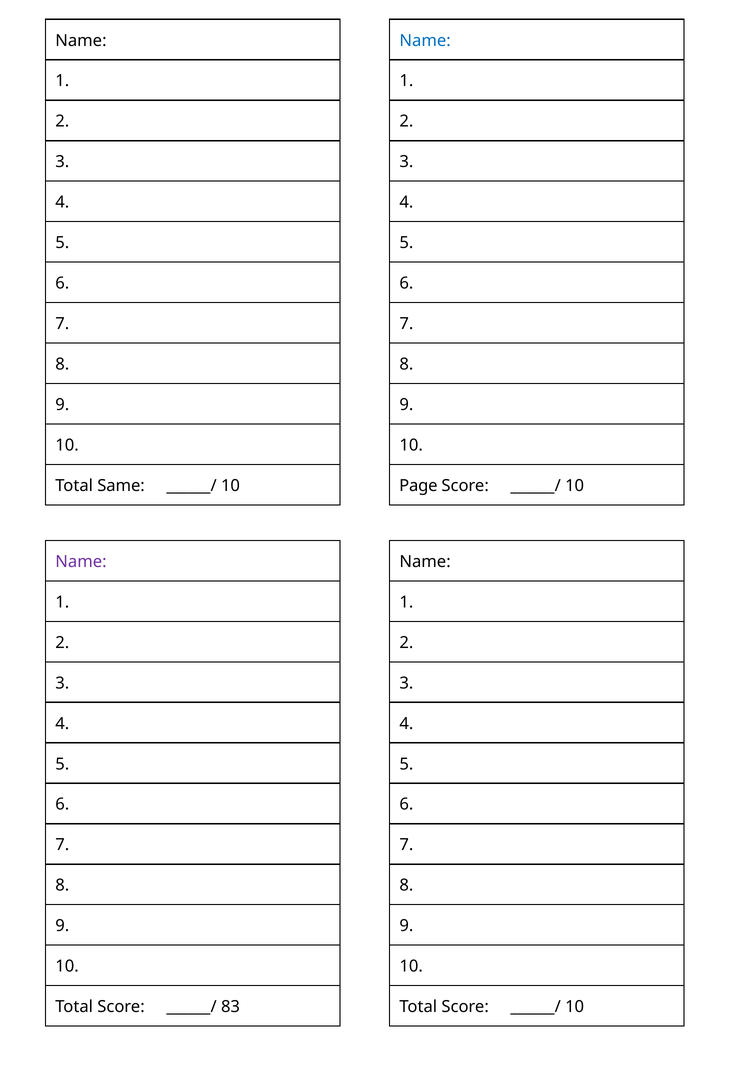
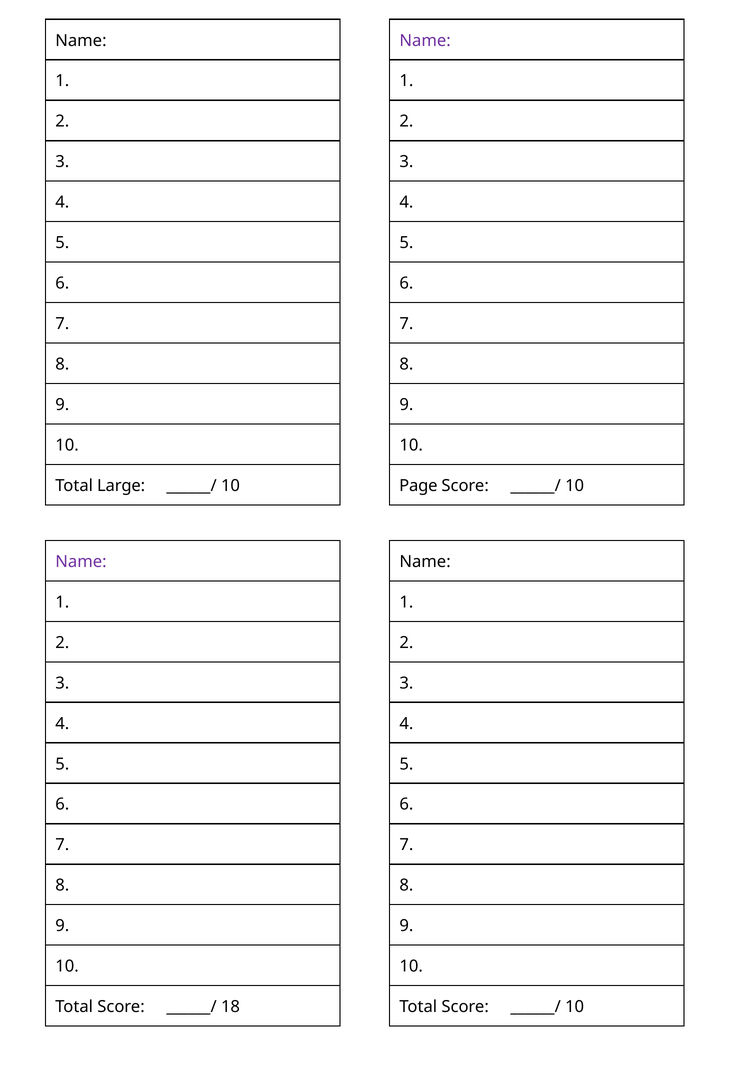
Name at (425, 40) colour: blue -> purple
Same: Same -> Large
83: 83 -> 18
